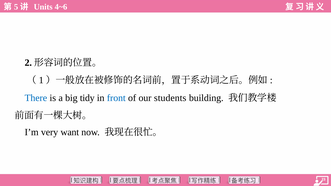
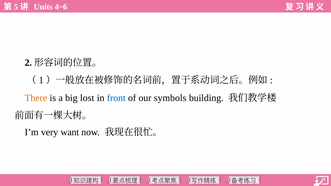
There colour: blue -> orange
tidy: tidy -> lost
students: students -> symbols
